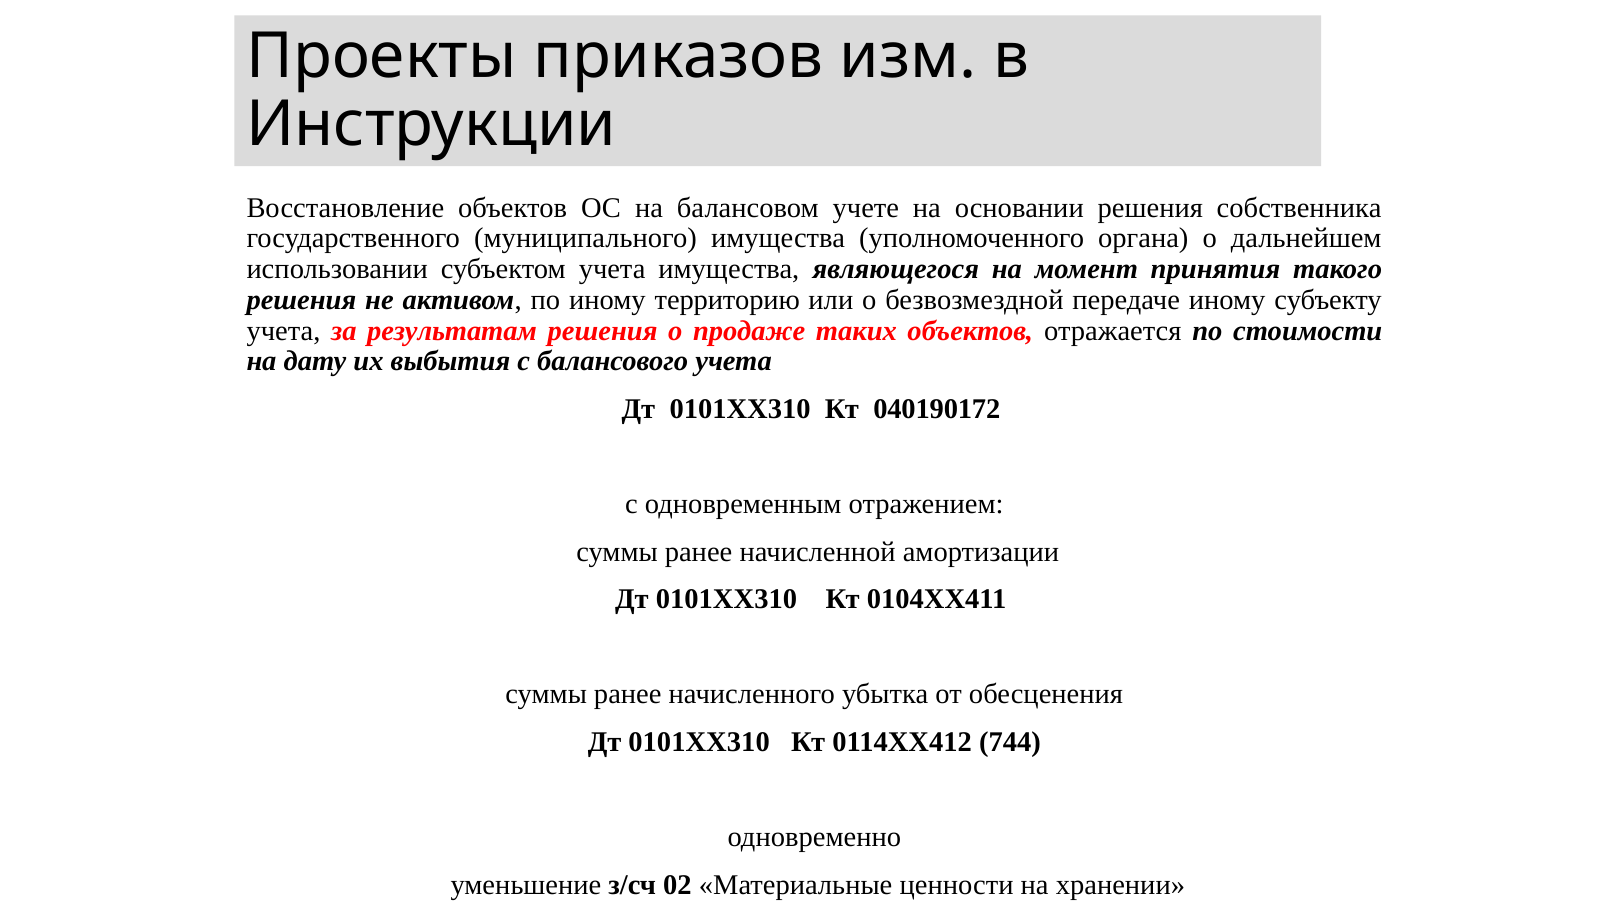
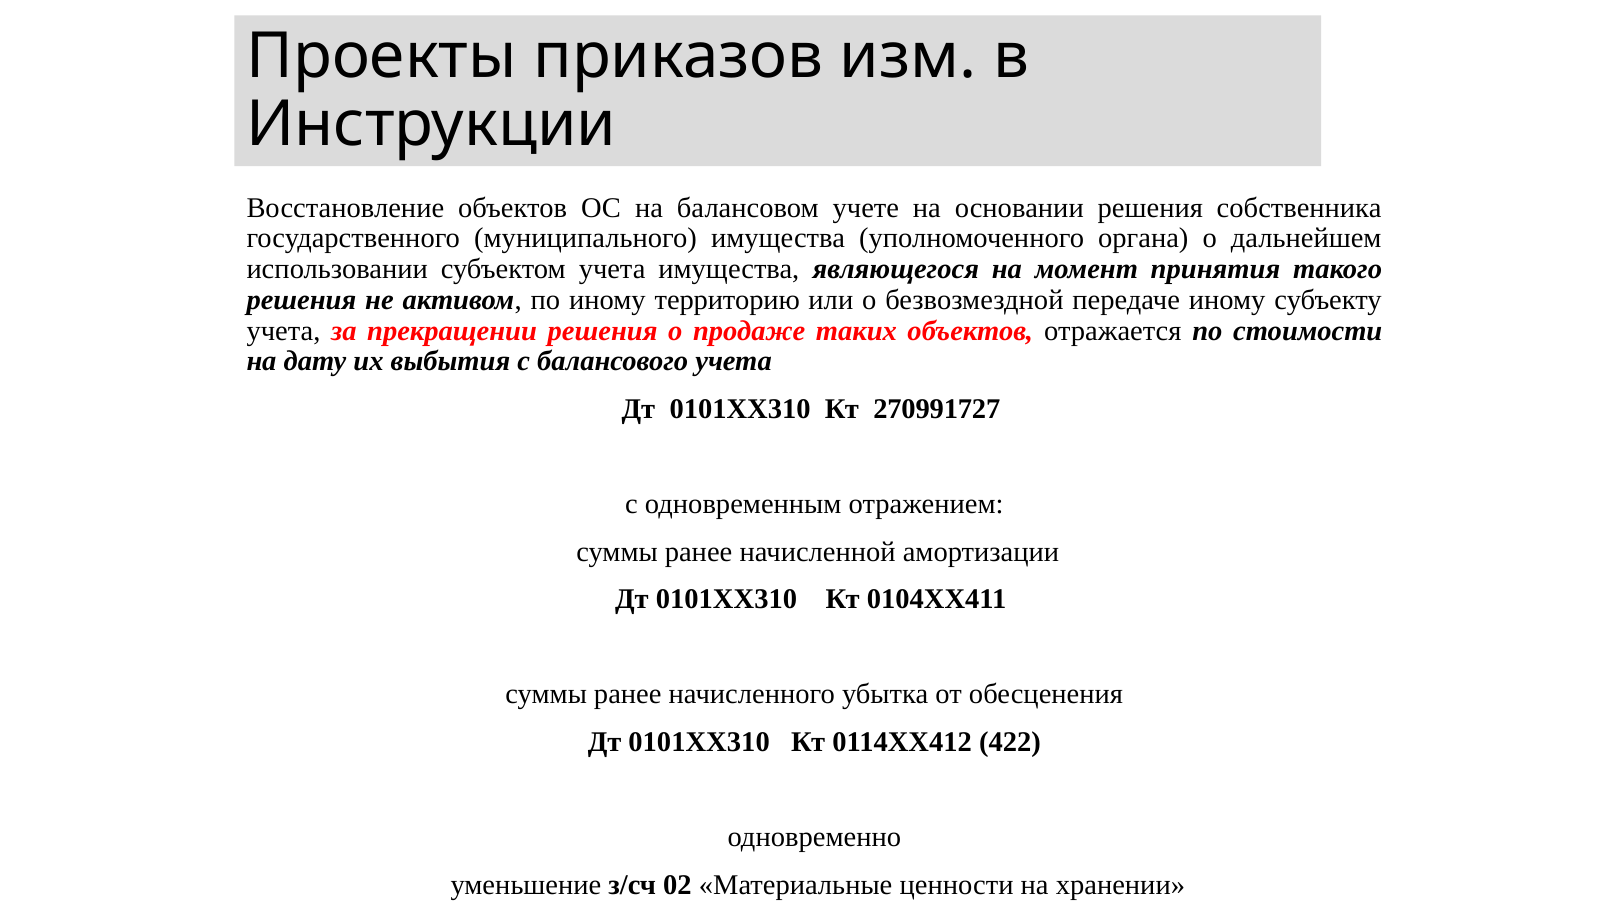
результатам: результатам -> прекращении
040190172: 040190172 -> 270991727
744: 744 -> 422
